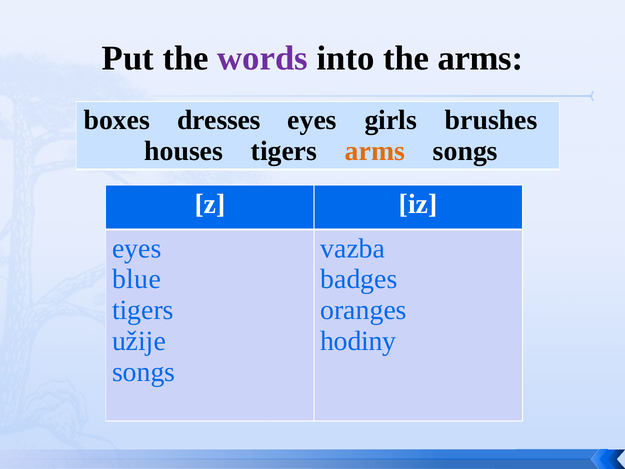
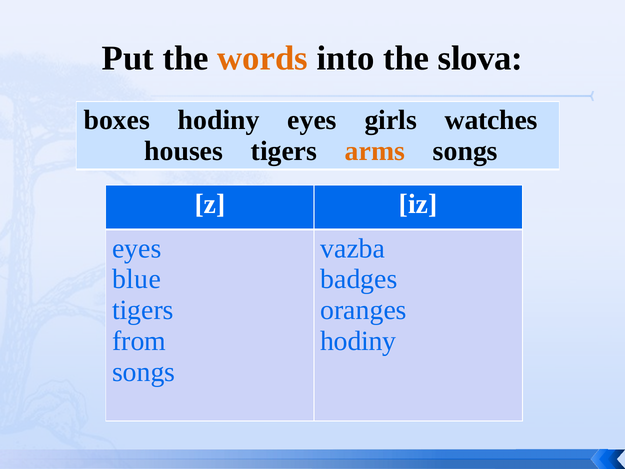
words colour: purple -> orange
the arms: arms -> slova
boxes dresses: dresses -> hodiny
brushes: brushes -> watches
užije: užije -> from
